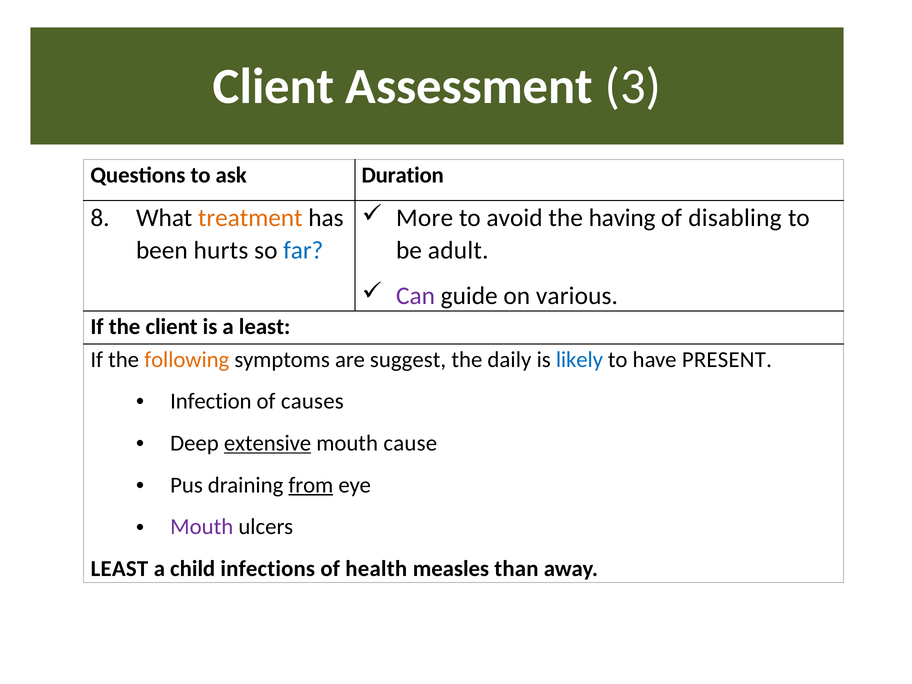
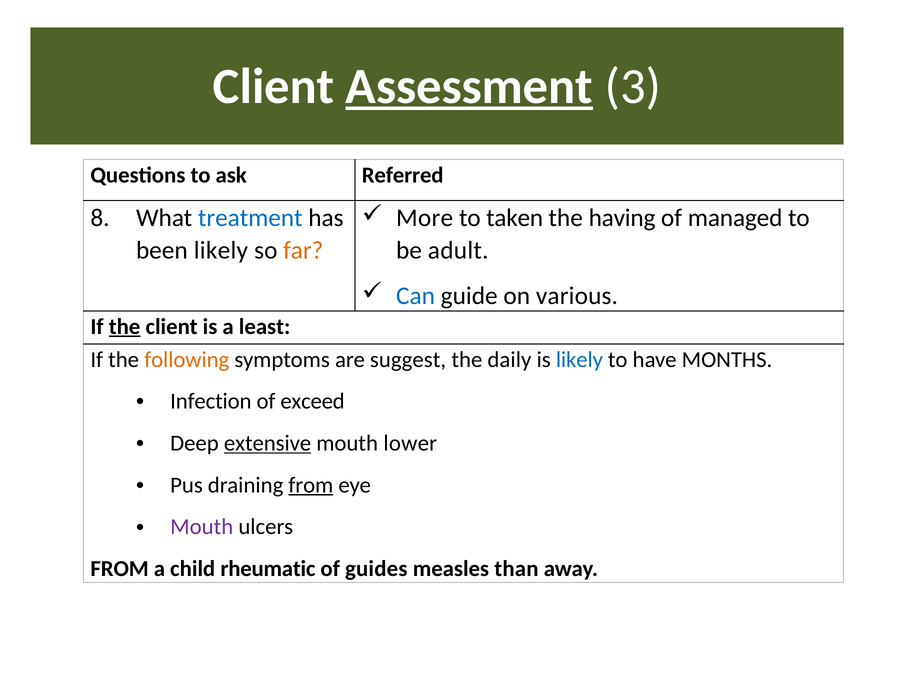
Assessment underline: none -> present
Duration: Duration -> Referred
avoid: avoid -> taken
disabling: disabling -> managed
treatment colour: orange -> blue
been hurts: hurts -> likely
far colour: blue -> orange
Can colour: purple -> blue
the at (125, 327) underline: none -> present
PRESENT: PRESENT -> MONTHS
causes: causes -> exceed
cause: cause -> lower
LEAST at (119, 569): LEAST -> FROM
infections: infections -> rheumatic
health: health -> guides
